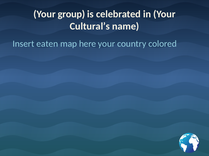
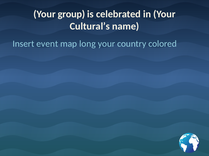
eaten: eaten -> event
here: here -> long
